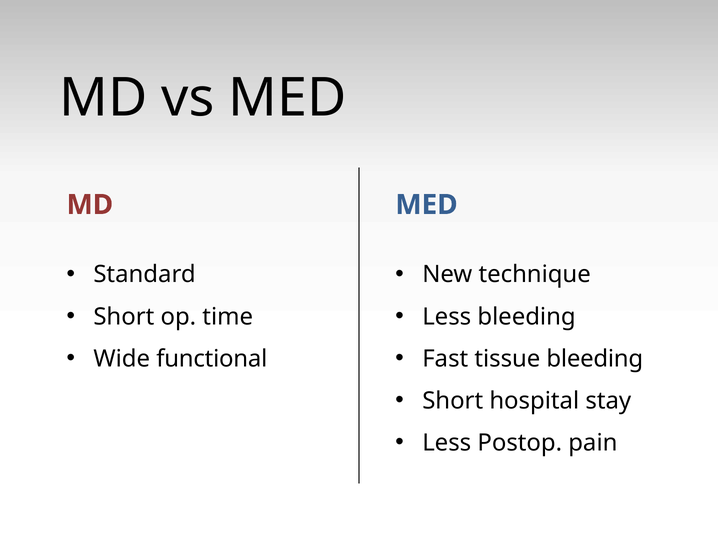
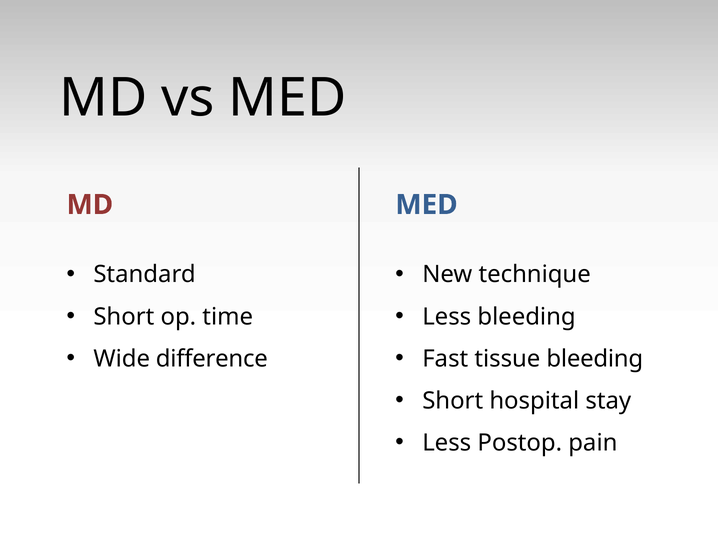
functional: functional -> difference
